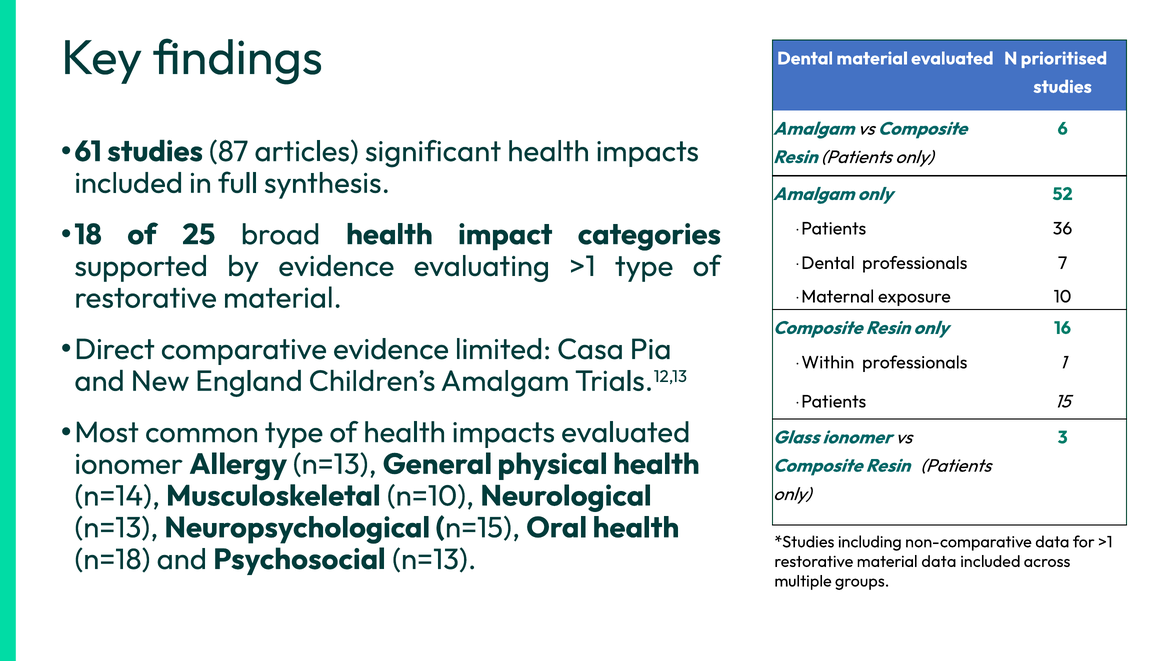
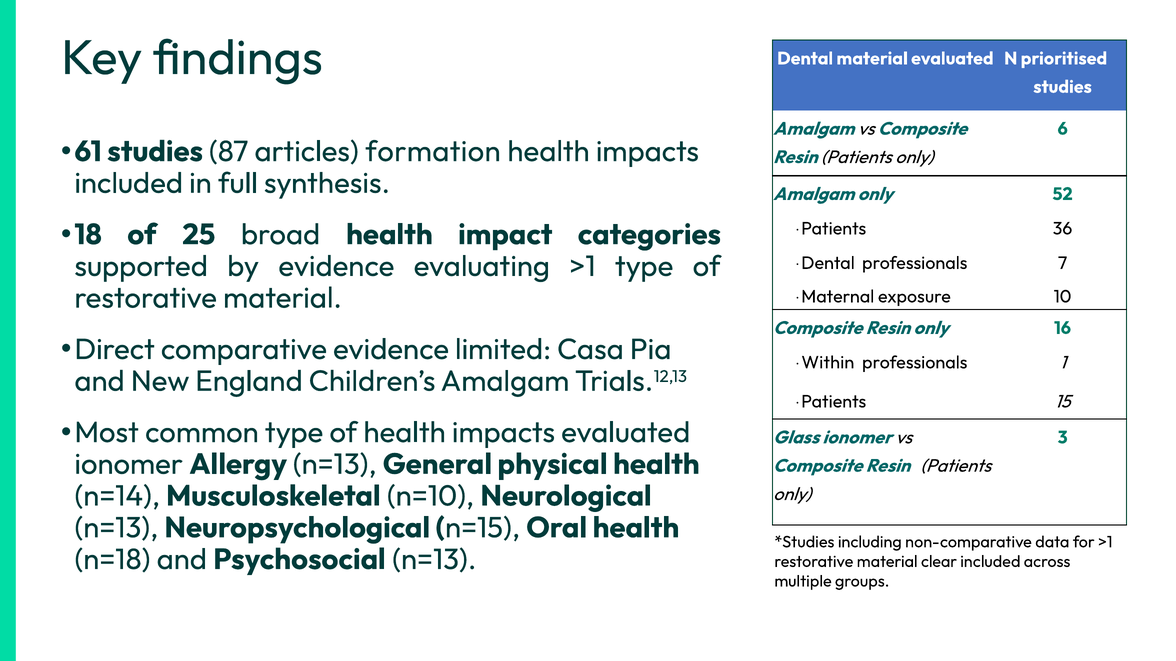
significant: significant -> formation
material data: data -> clear
